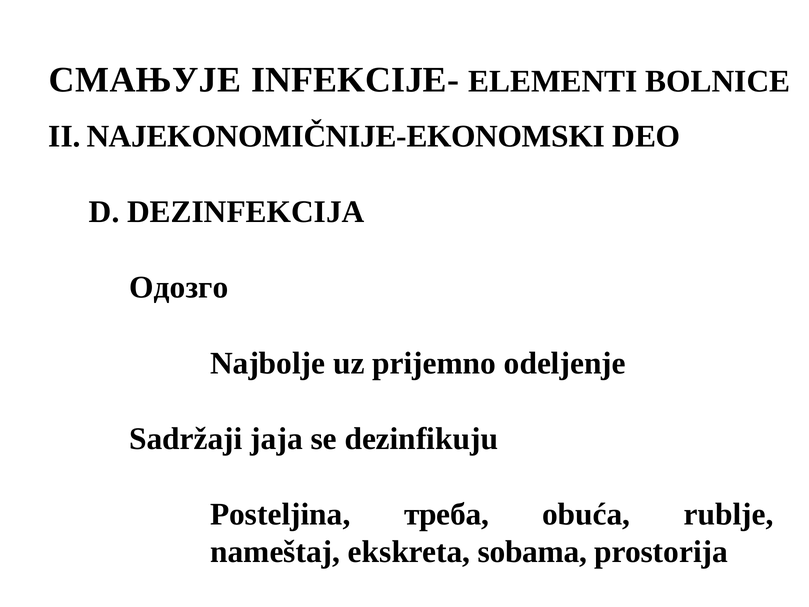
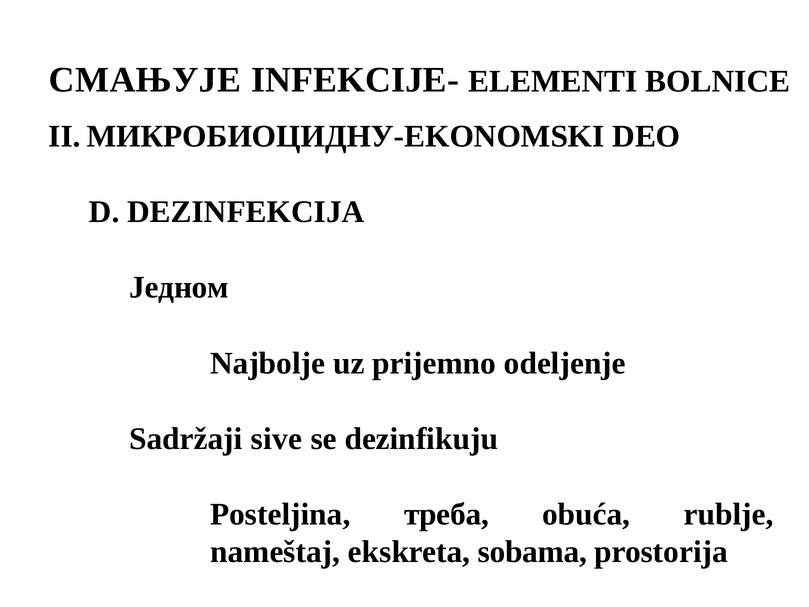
NAJEKONOMIČNIJE-EKONOMSKI: NAJEKONOMIČNIJE-EKONOMSKI -> МИКРОБИОЦИДНУ-EKONOMSKI
Одозго: Одозго -> Једном
jaja: jaja -> sive
